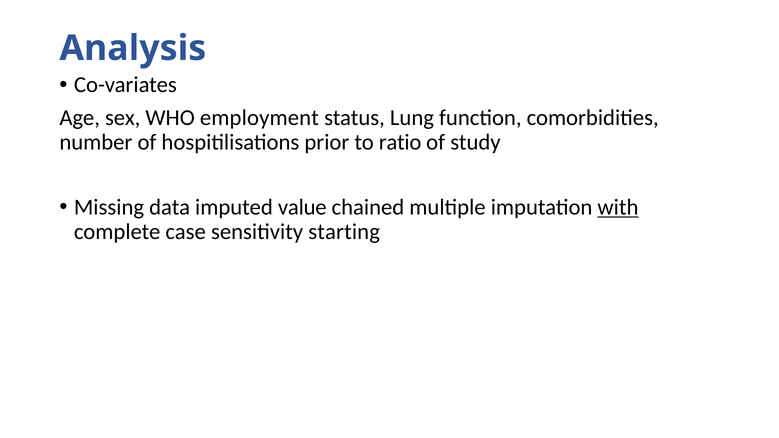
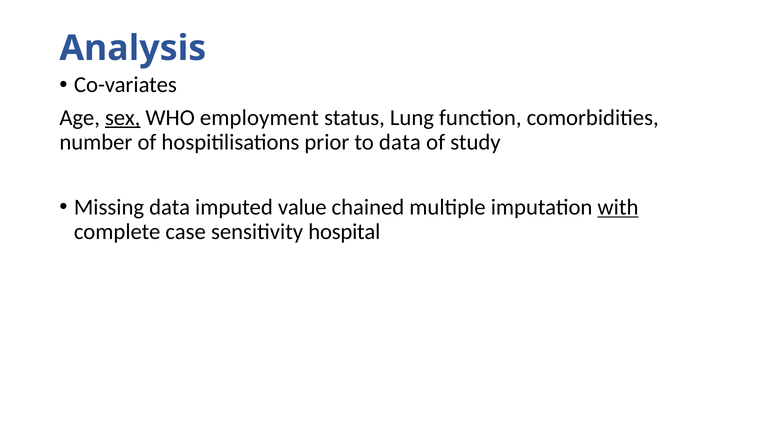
sex underline: none -> present
to ratio: ratio -> data
starting: starting -> hospital
